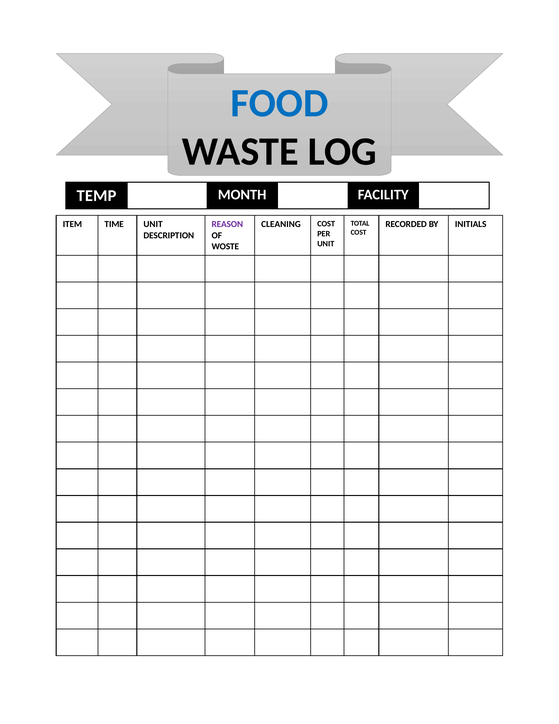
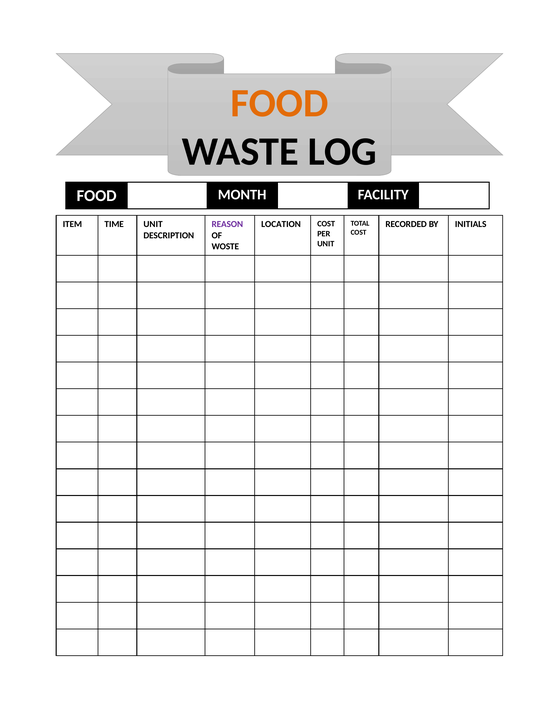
FOOD at (279, 103) colour: blue -> orange
TEMP at (97, 195): TEMP -> FOOD
CLEANING: CLEANING -> LOCATION
